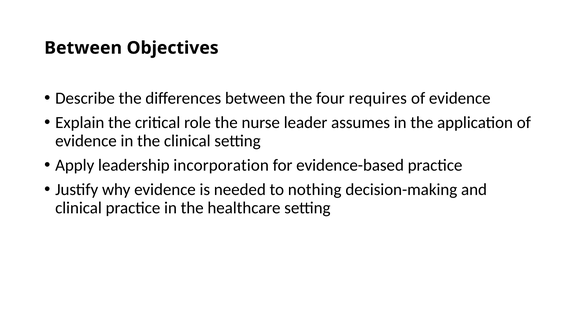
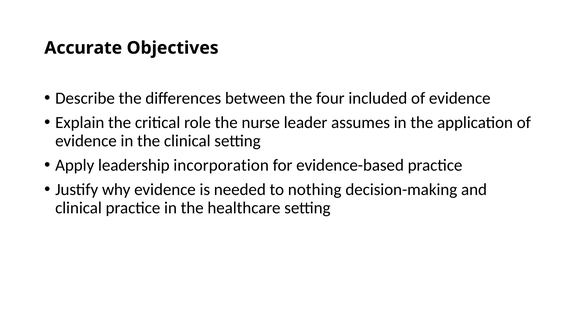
Between at (83, 48): Between -> Accurate
requires: requires -> included
